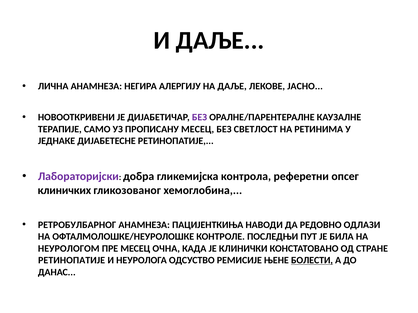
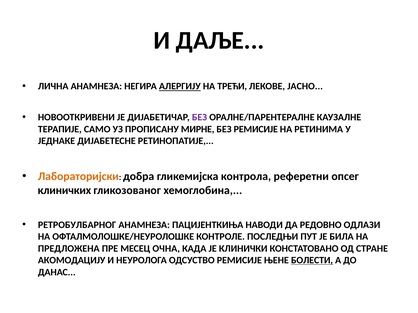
АЛЕРГИЈУ underline: none -> present
НА ДАЉЕ: ДАЉЕ -> ТРЕЋИ
ПРОПИСАНУ МЕСЕЦ: МЕСЕЦ -> МИРНЕ
БЕЗ СВЕТЛОСТ: СВЕТЛОСТ -> РЕМИСИЈЕ
Лабораторијски colour: purple -> orange
НЕУРОЛОГОМ: НЕУРОЛОГОМ -> ПРЕДЛОЖЕНА
РЕТИНОПАТИЈЕ at (72, 261): РЕТИНОПАТИЈЕ -> АКОМОДАЦИЈУ
